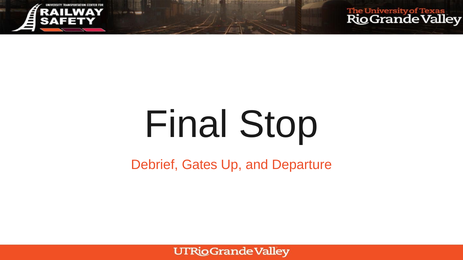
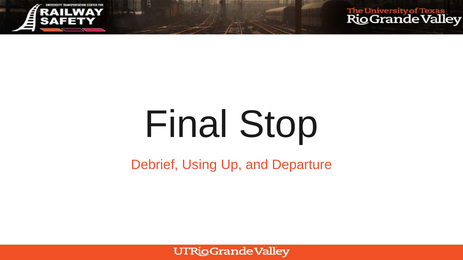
Gates: Gates -> Using
